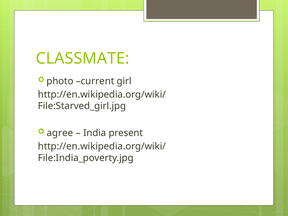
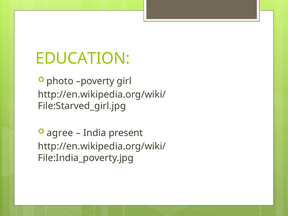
CLASSMATE: CLASSMATE -> EDUCATION
current: current -> poverty
